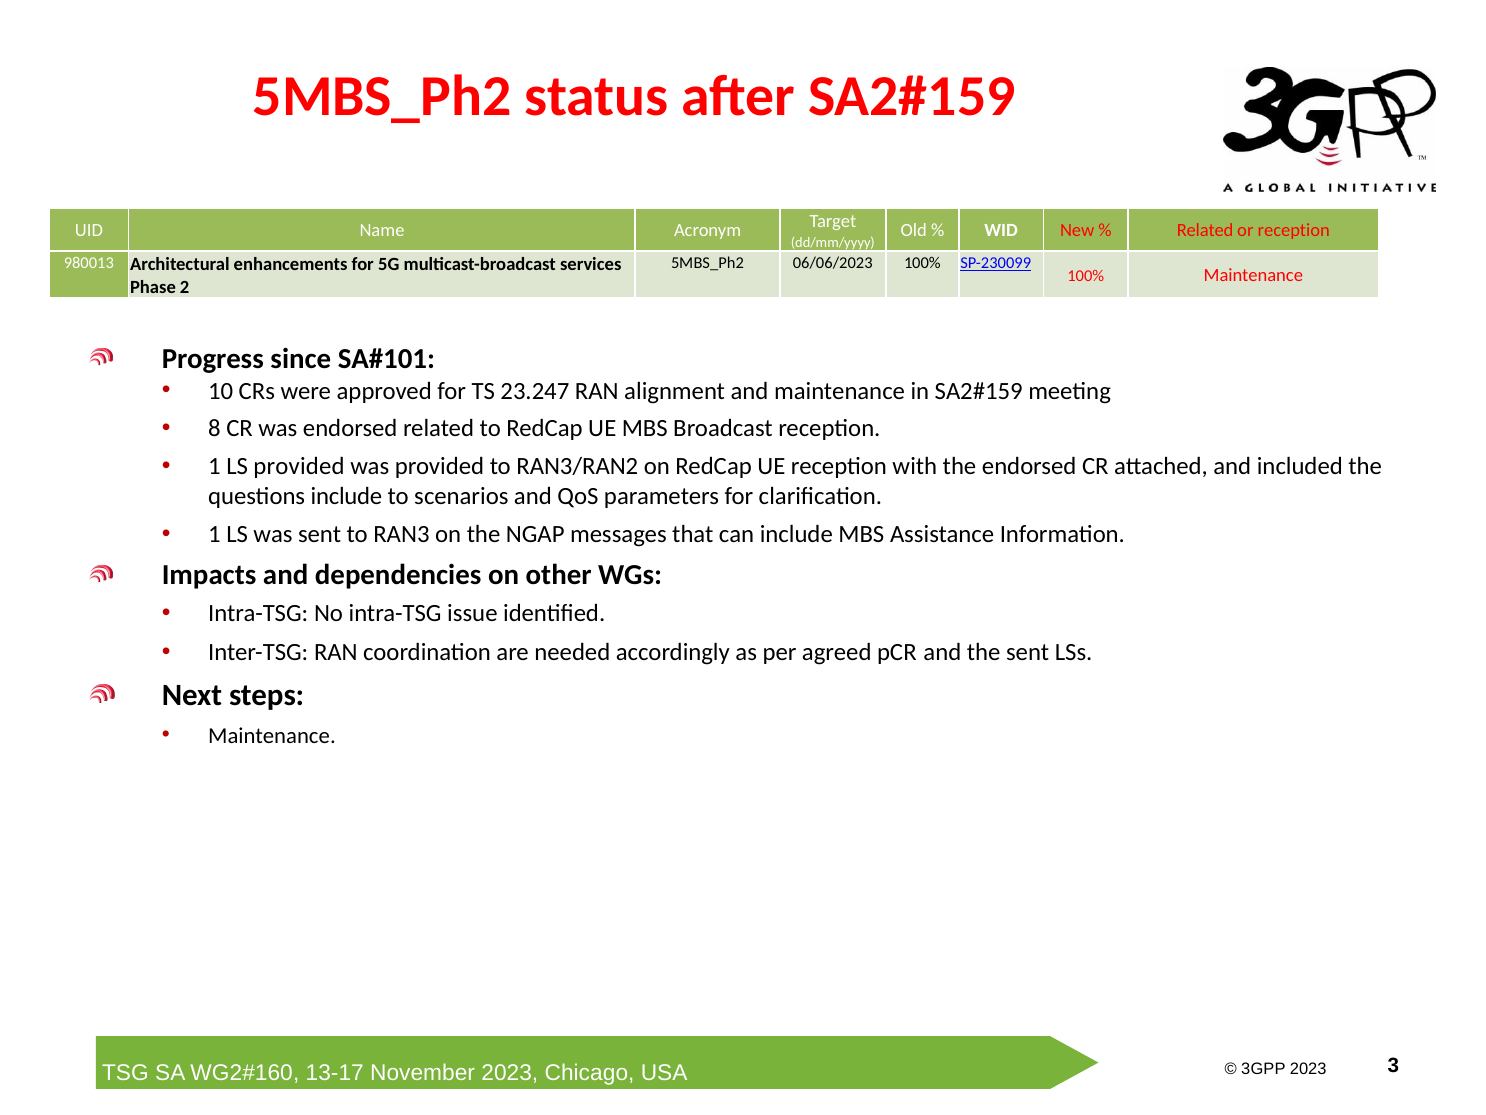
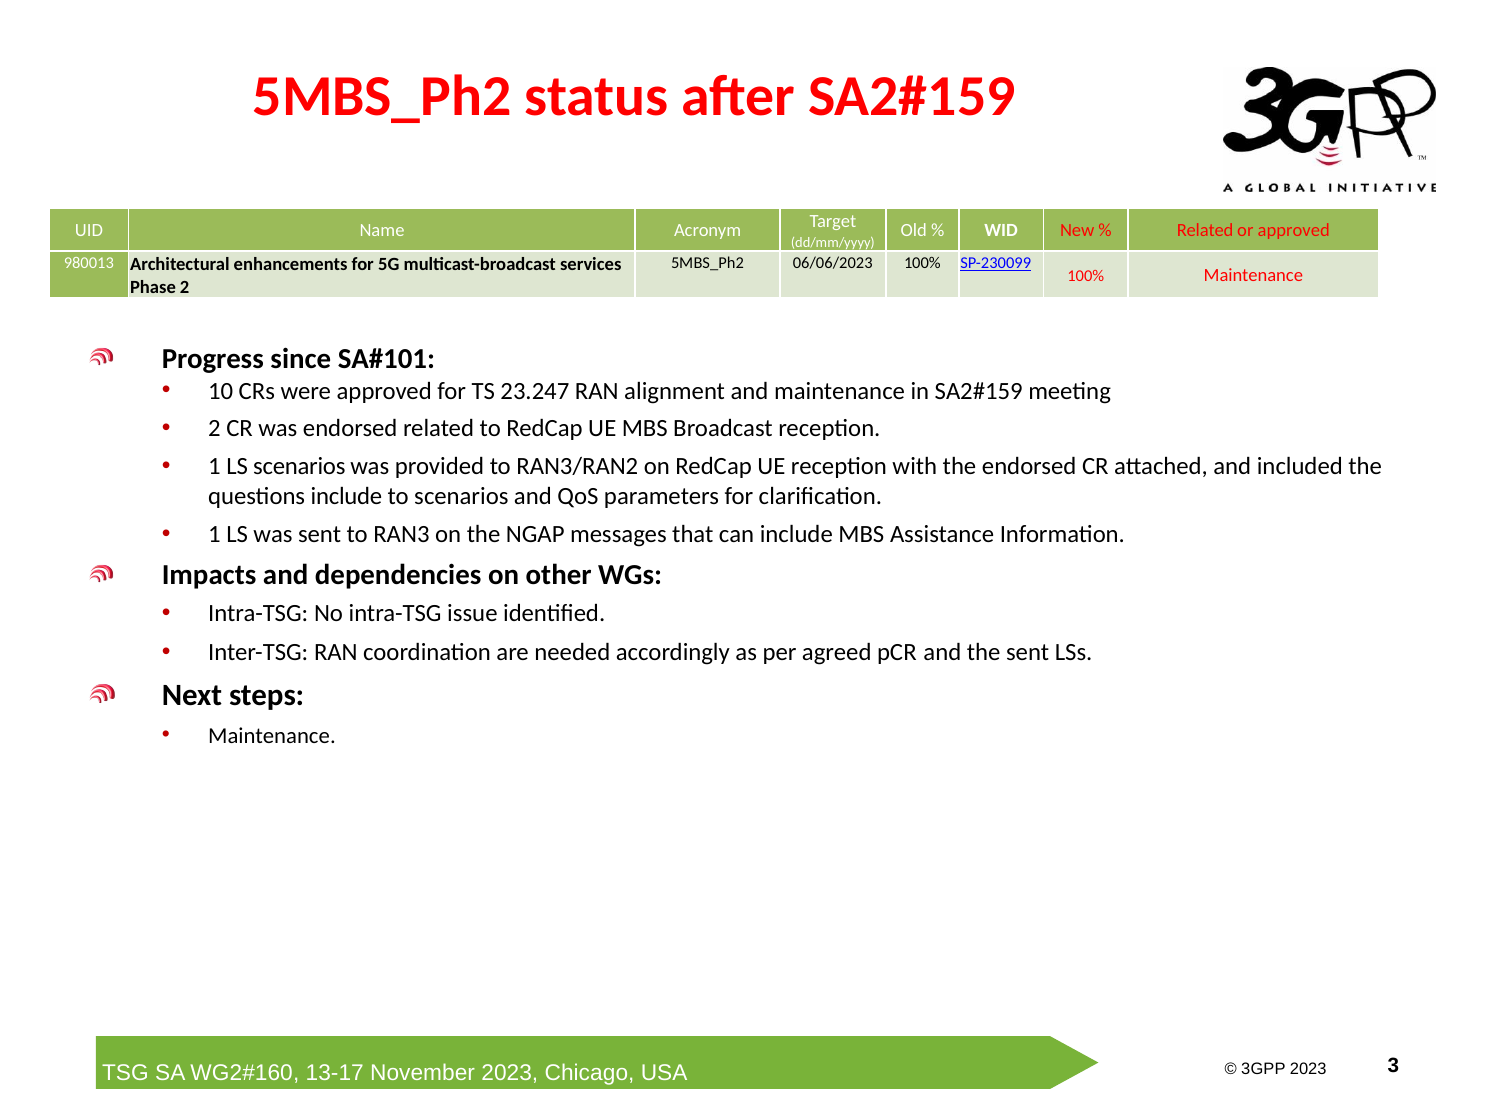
or reception: reception -> approved
8 at (214, 429): 8 -> 2
LS provided: provided -> scenarios
